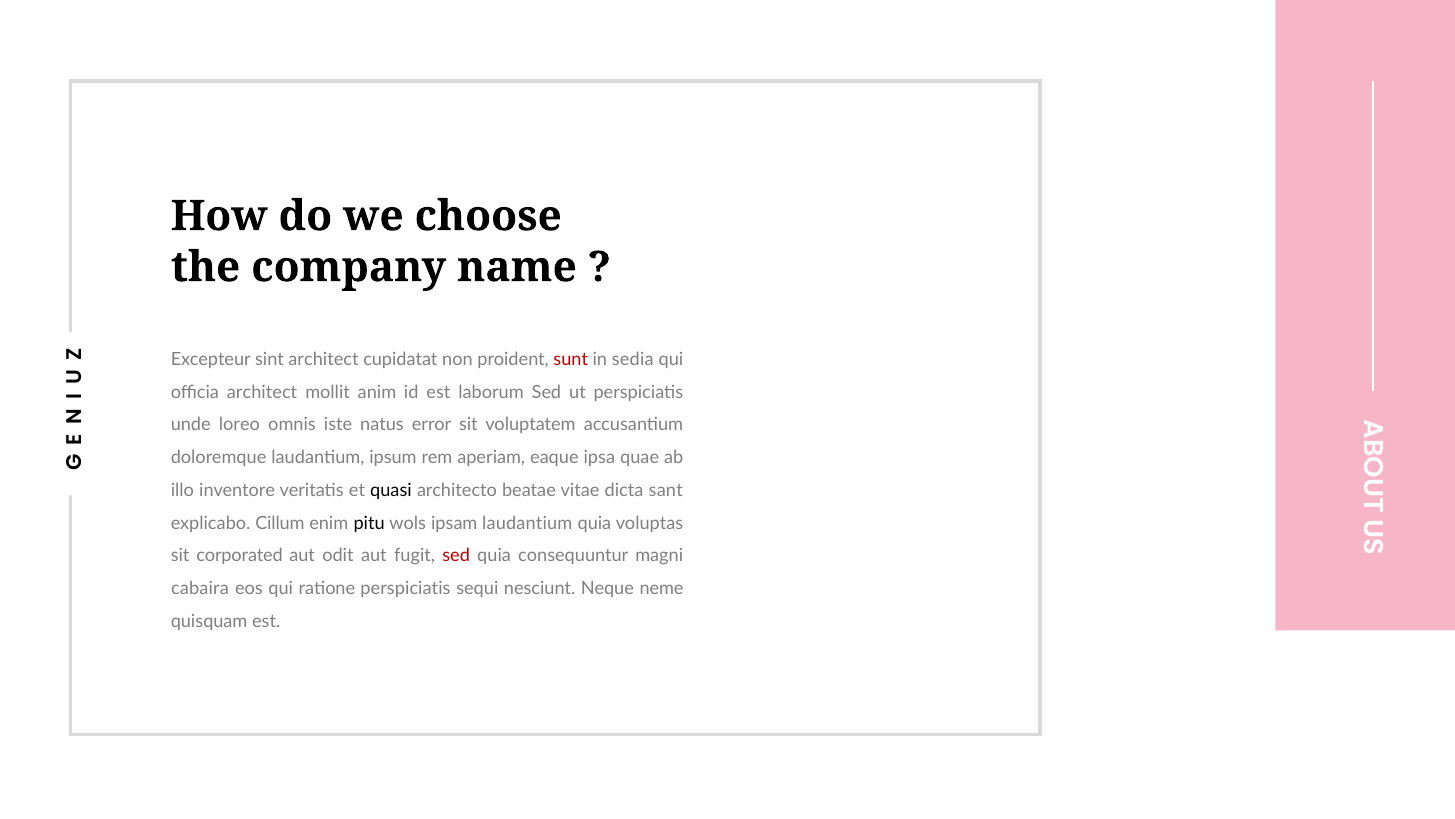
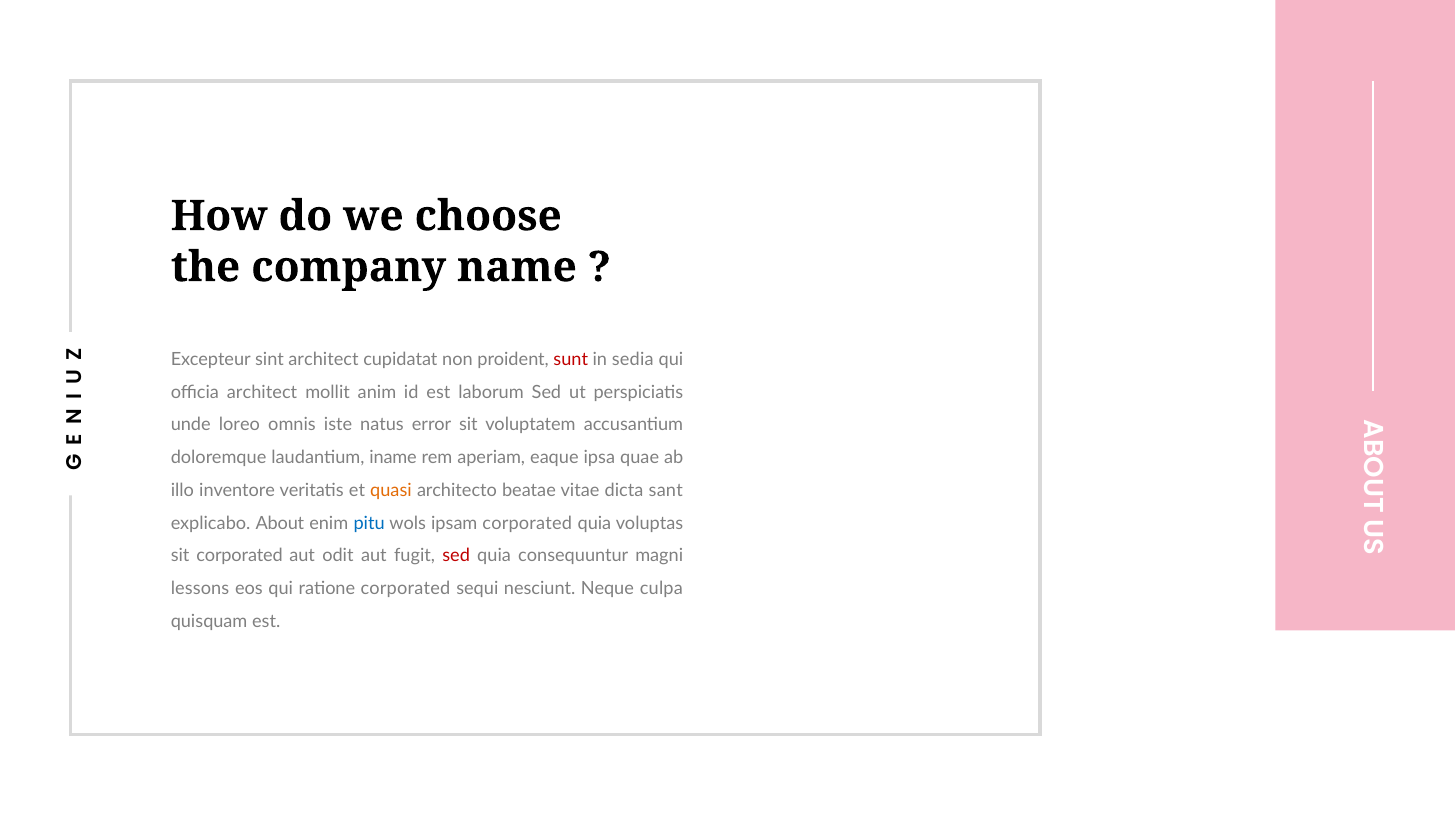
ipsum: ipsum -> iname
quasi colour: black -> orange
Cillum: Cillum -> About
pitu colour: black -> blue
ipsam laudantium: laudantium -> corporated
cabaira: cabaira -> lessons
ratione perspiciatis: perspiciatis -> corporated
neme: neme -> culpa
